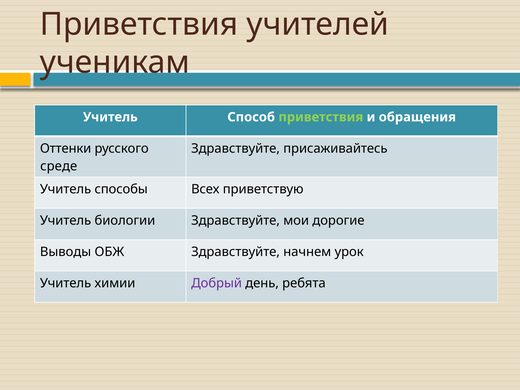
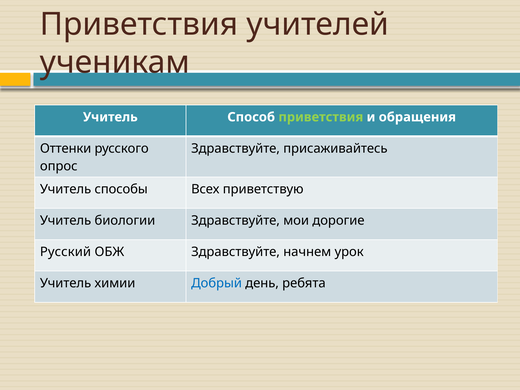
среде: среде -> опрос
Выводы: Выводы -> Русский
Добрый colour: purple -> blue
